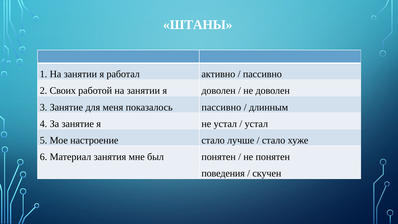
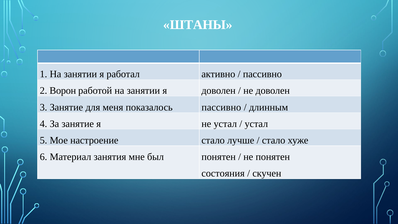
Своих: Своих -> Ворон
поведения: поведения -> состояния
